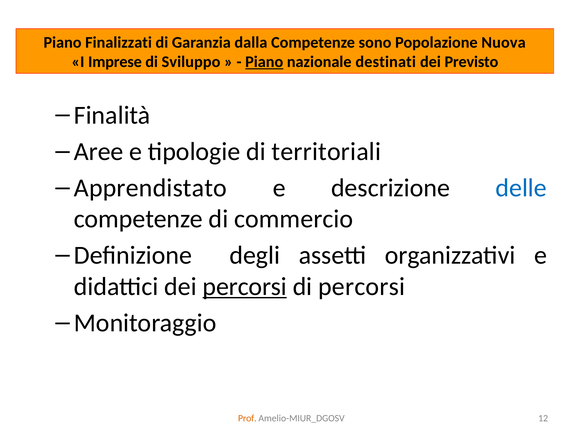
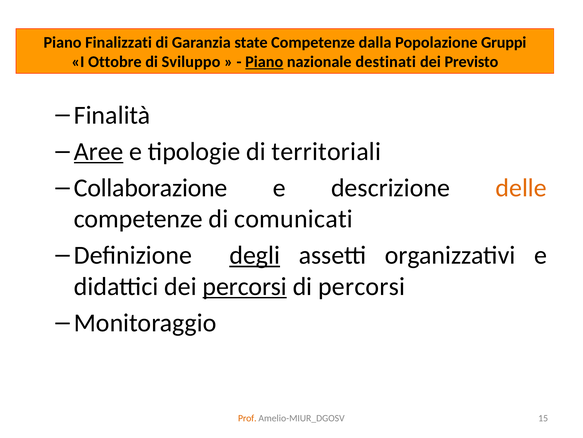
dalla: dalla -> state
sono: sono -> dalla
Nuova: Nuova -> Gruppi
Imprese: Imprese -> Ottobre
Aree underline: none -> present
Apprendistato: Apprendistato -> Collaborazione
delle colour: blue -> orange
commercio: commercio -> comunicati
degli underline: none -> present
12: 12 -> 15
